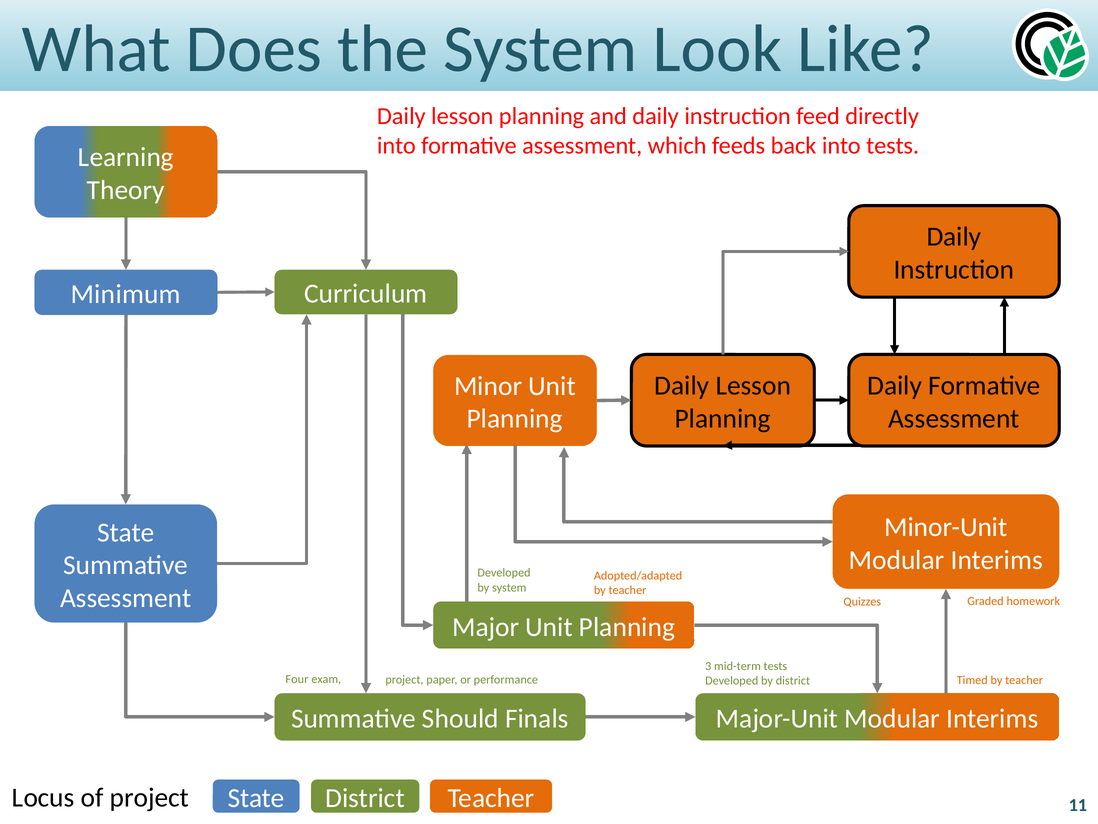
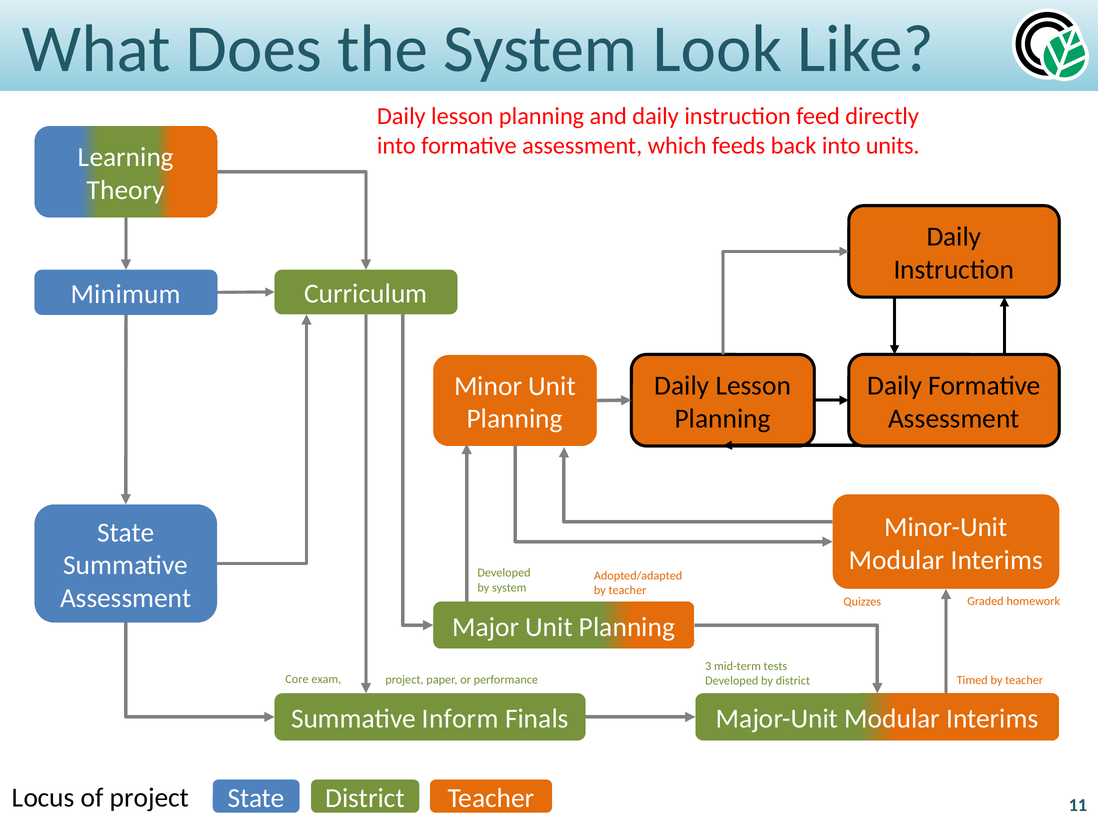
into tests: tests -> units
Four: Four -> Core
Should: Should -> Inform
